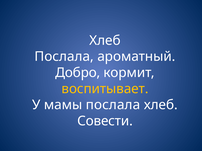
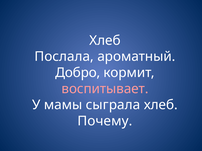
воспитывает colour: yellow -> pink
мамы послала: послала -> сыграла
Совести: Совести -> Почему
